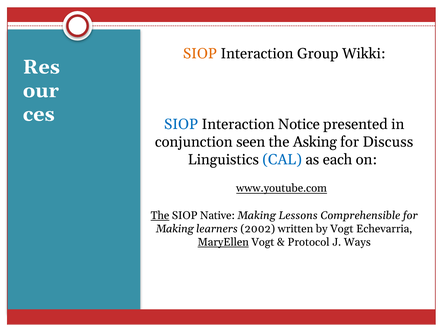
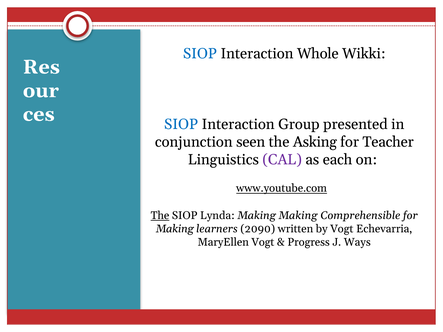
SIOP at (200, 54) colour: orange -> blue
Group: Group -> Whole
Notice: Notice -> Group
Discuss: Discuss -> Teacher
CAL colour: blue -> purple
Native: Native -> Lynda
Making Lessons: Lessons -> Making
2002: 2002 -> 2090
MaryEllen underline: present -> none
Protocol: Protocol -> Progress
